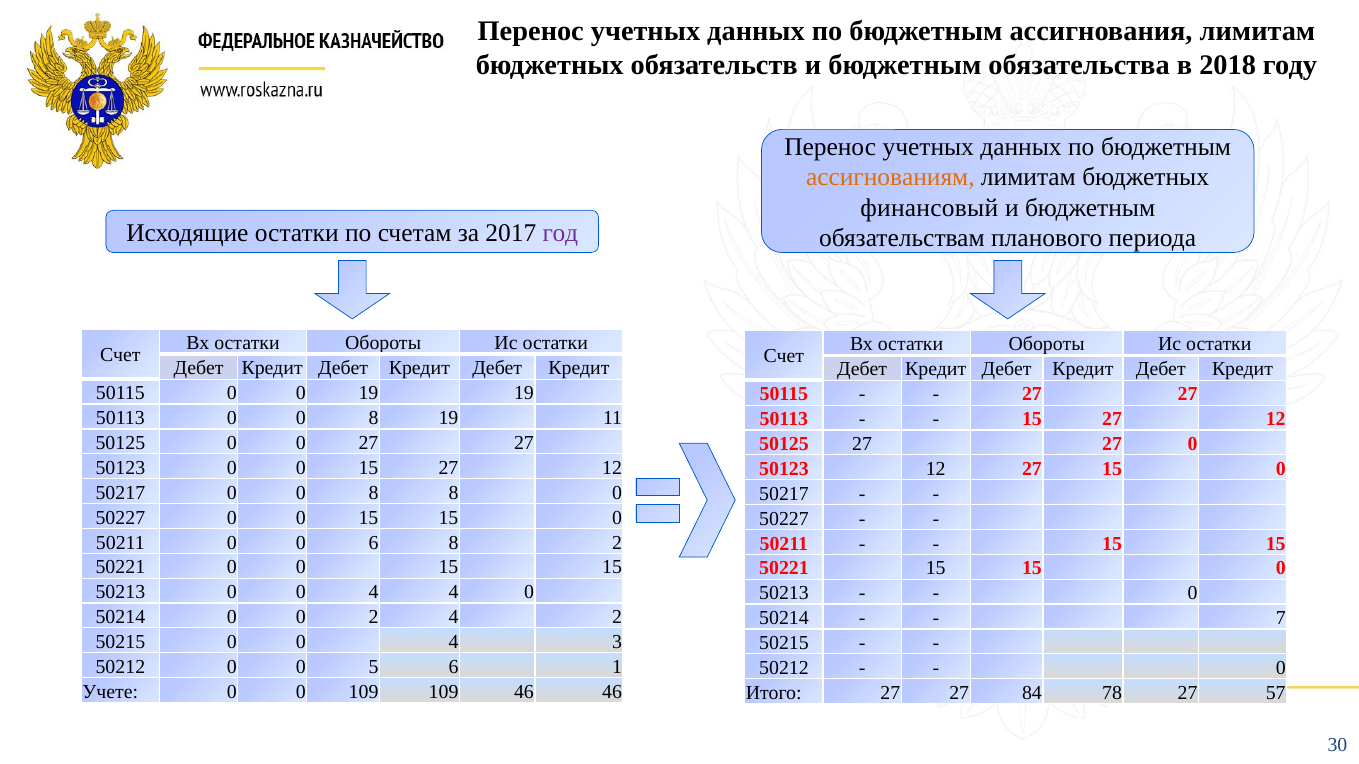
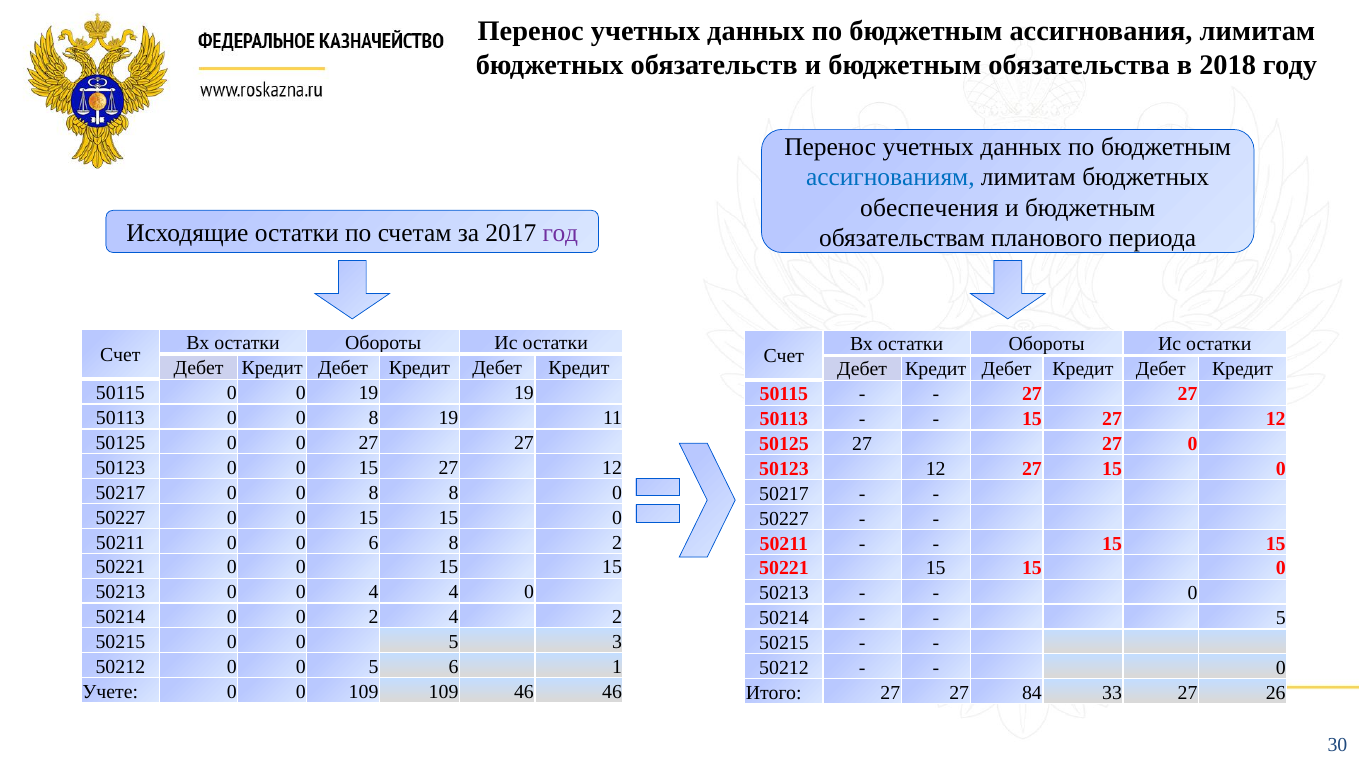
ассигнованиям colour: orange -> blue
финансовый: финансовый -> обеспечения
7 at (1281, 618): 7 -> 5
4 at (454, 642): 4 -> 5
78: 78 -> 33
57: 57 -> 26
